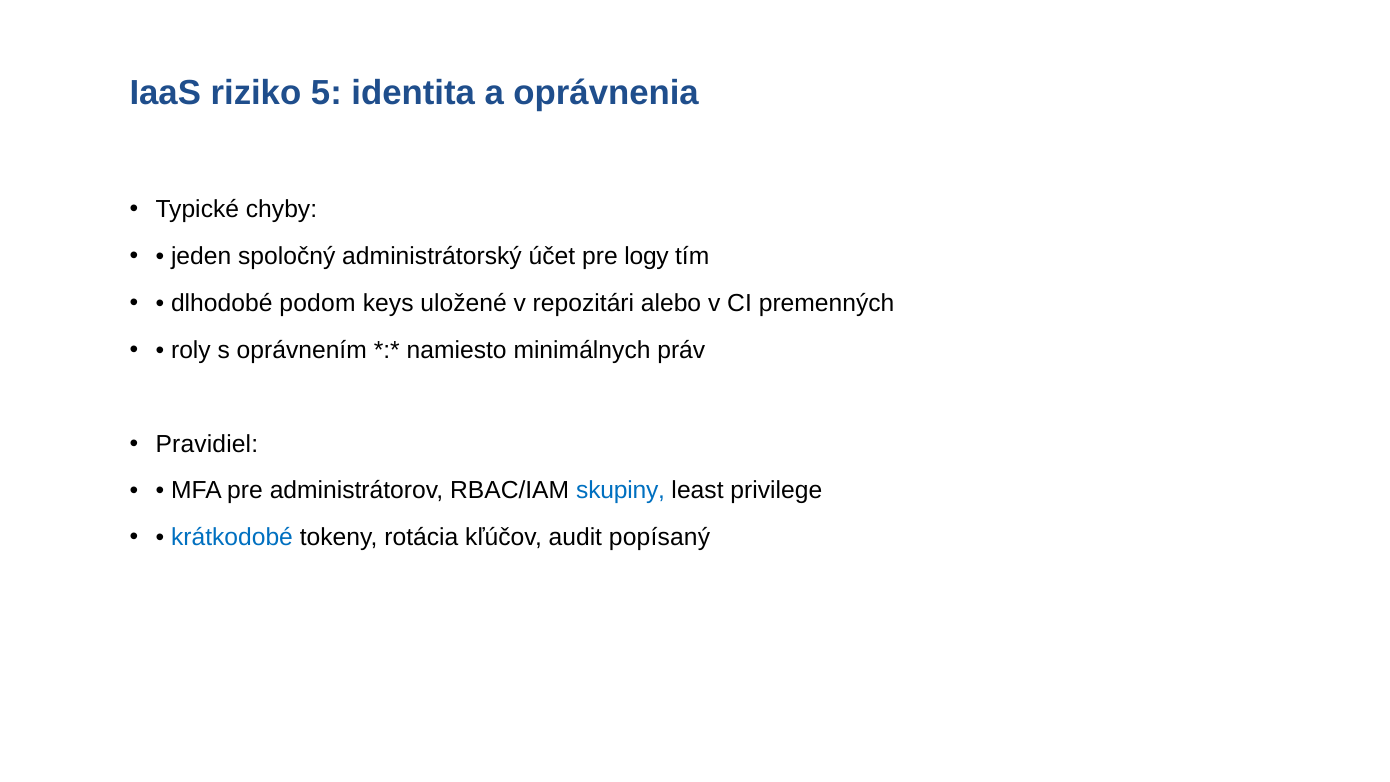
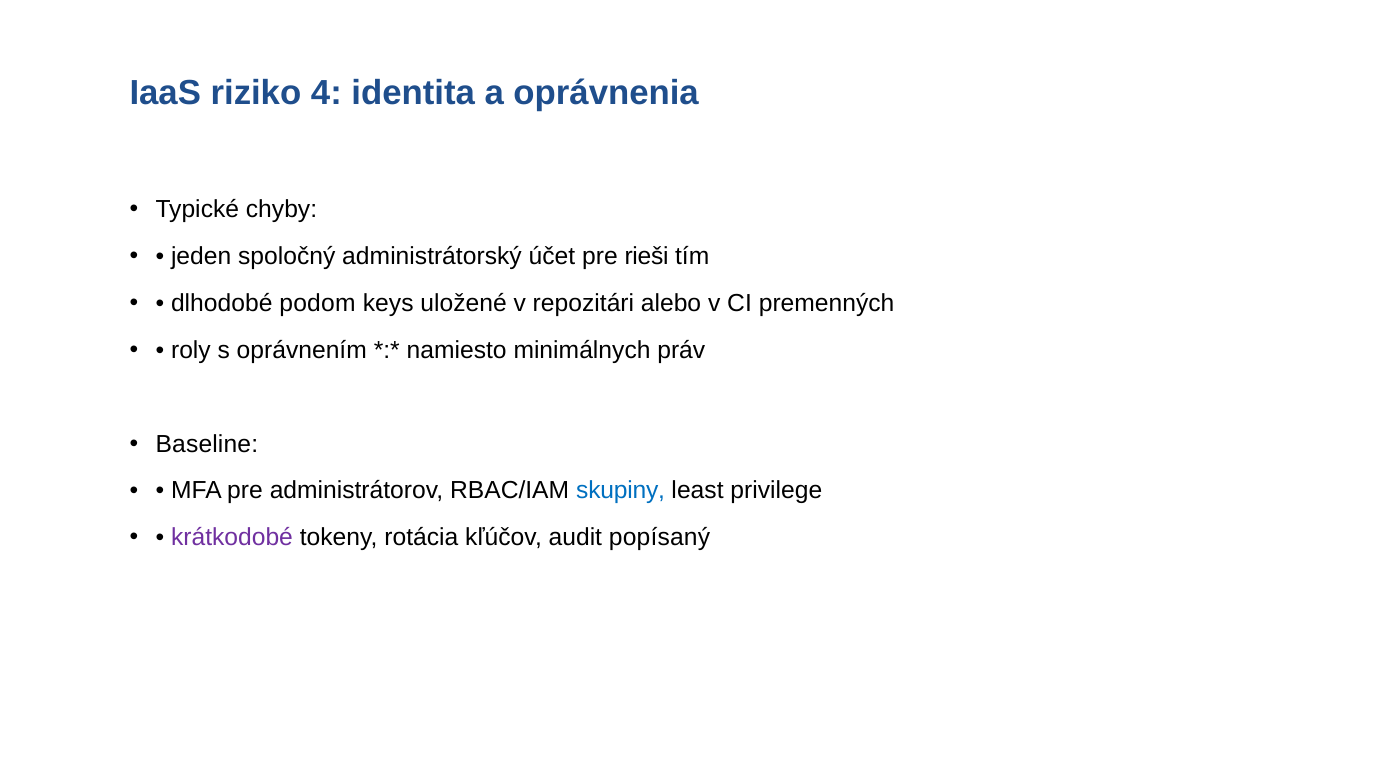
5: 5 -> 4
logy: logy -> rieši
Pravidiel: Pravidiel -> Baseline
krátkodobé colour: blue -> purple
